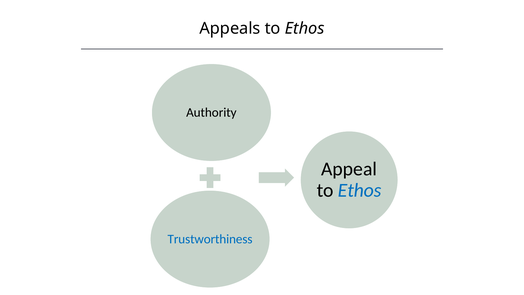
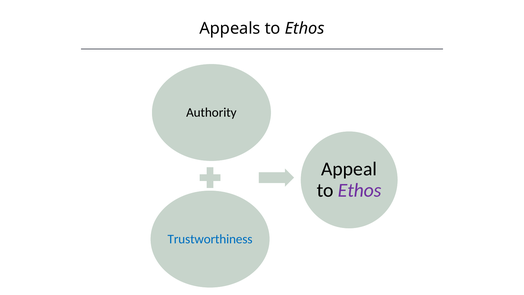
Ethos at (360, 190) colour: blue -> purple
